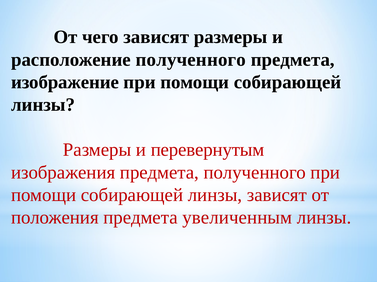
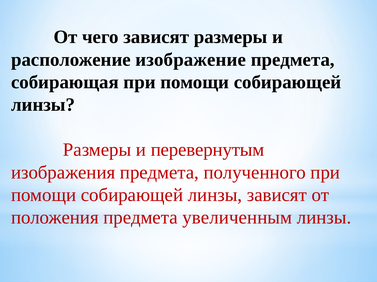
расположение полученного: полученного -> изображение
изображение: изображение -> собирающая
